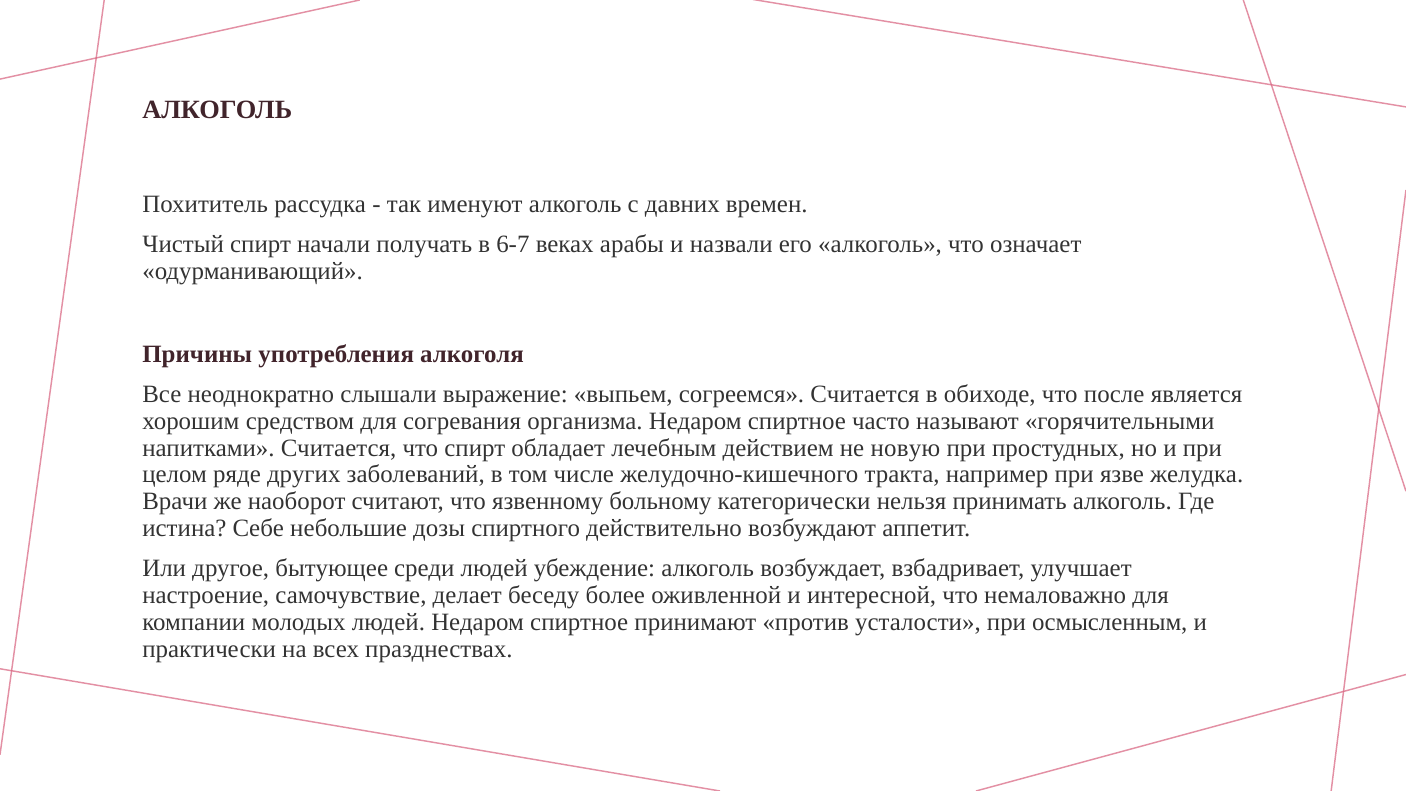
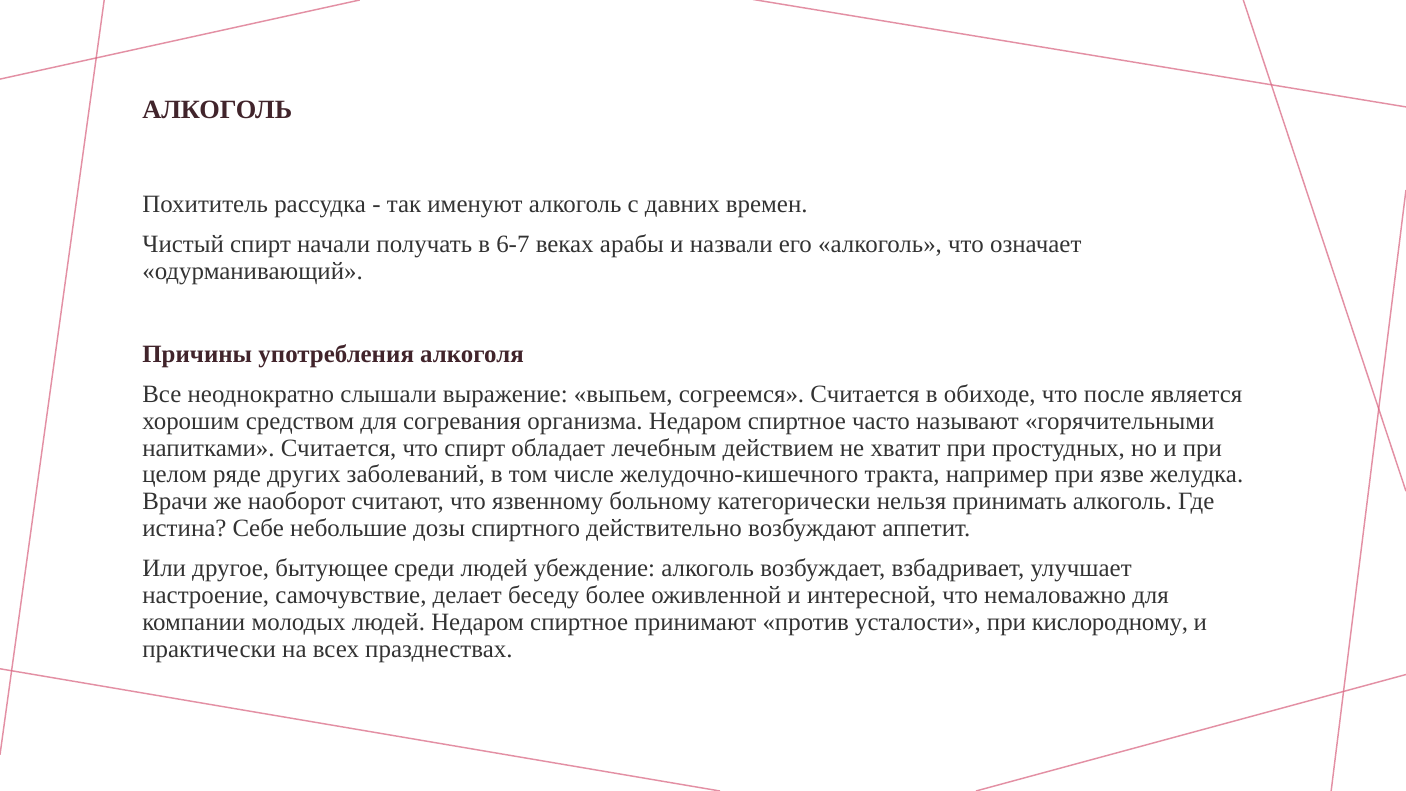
новую: новую -> хватит
осмысленным: осмысленным -> кислородному
